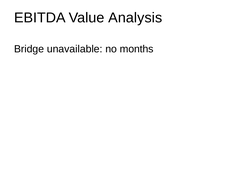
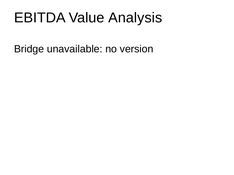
months: months -> version
